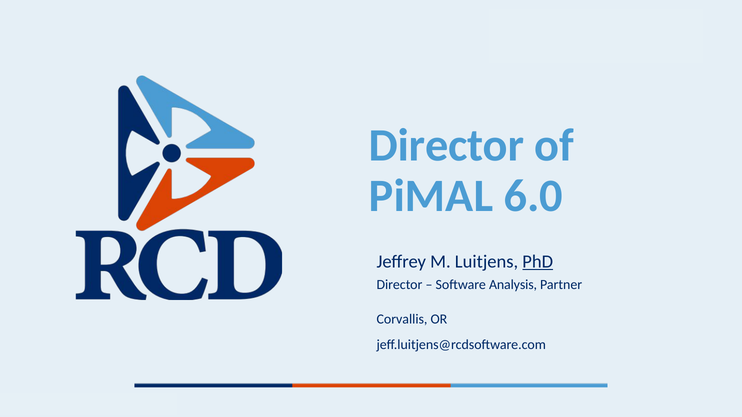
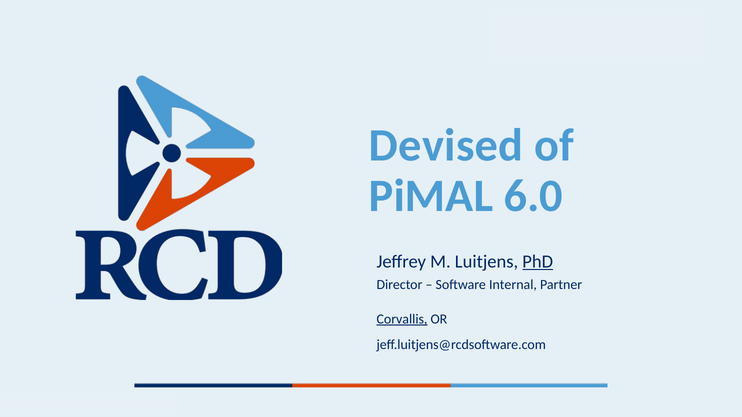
Director at (446, 146): Director -> Devised
Analysis: Analysis -> Internal
Corvallis underline: none -> present
